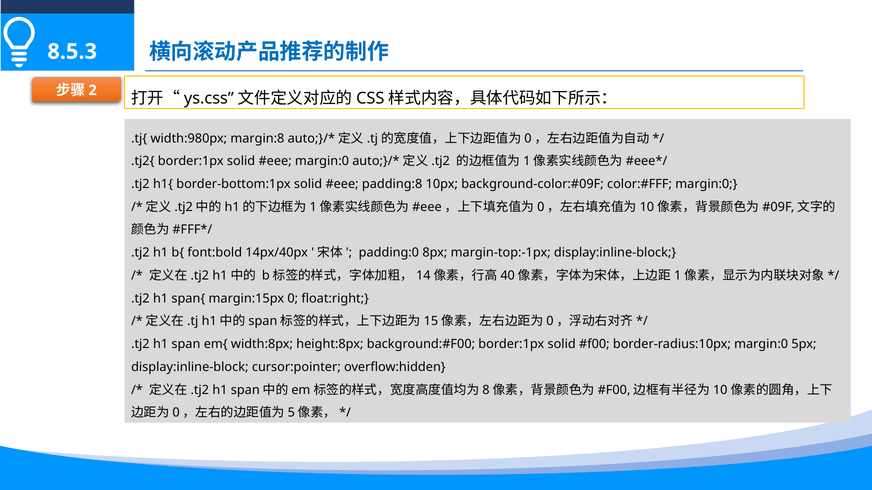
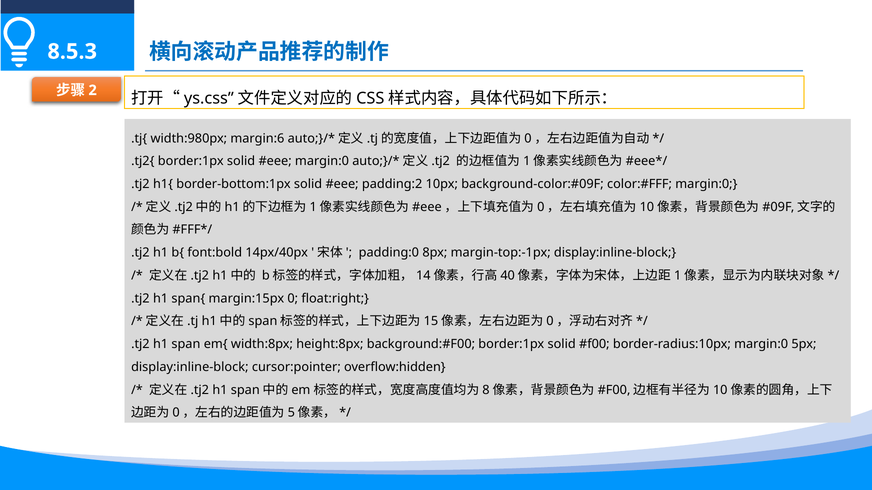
margin:8: margin:8 -> margin:6
padding:8: padding:8 -> padding:2
